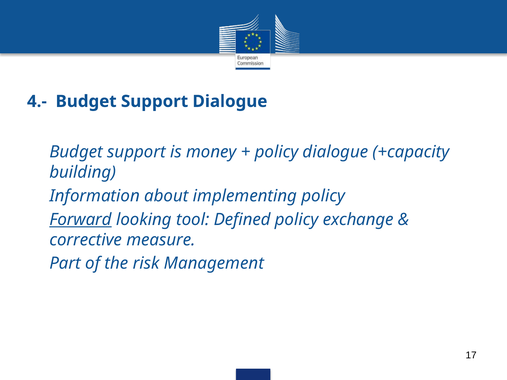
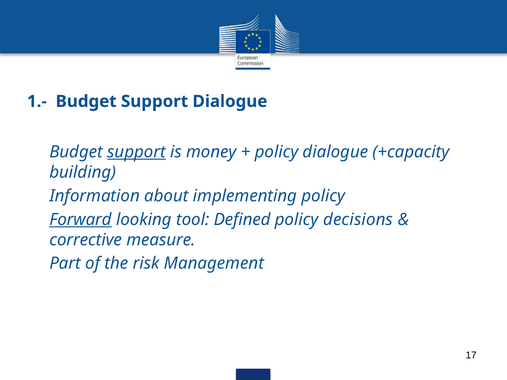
4.-: 4.- -> 1.-
support at (137, 152) underline: none -> present
exchange: exchange -> decisions
